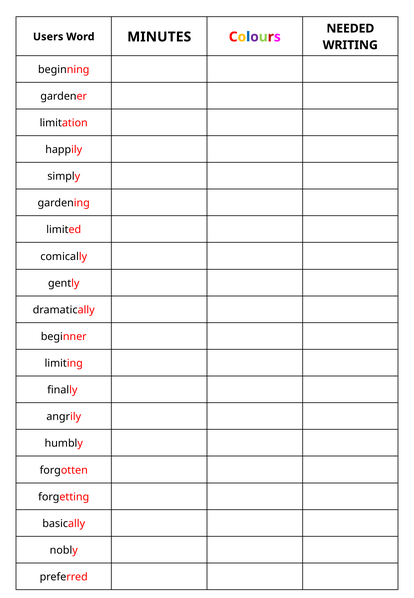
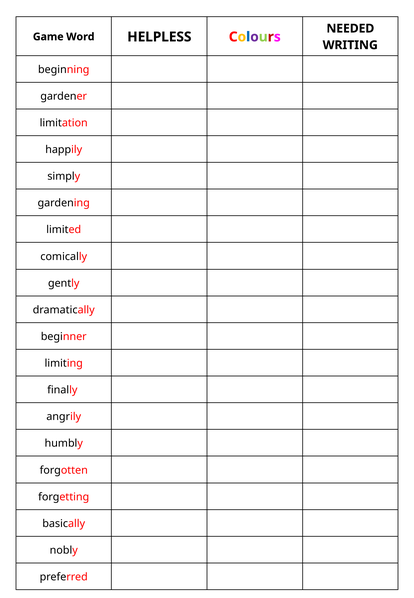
Users: Users -> Game
MINUTES: MINUTES -> HELPLESS
